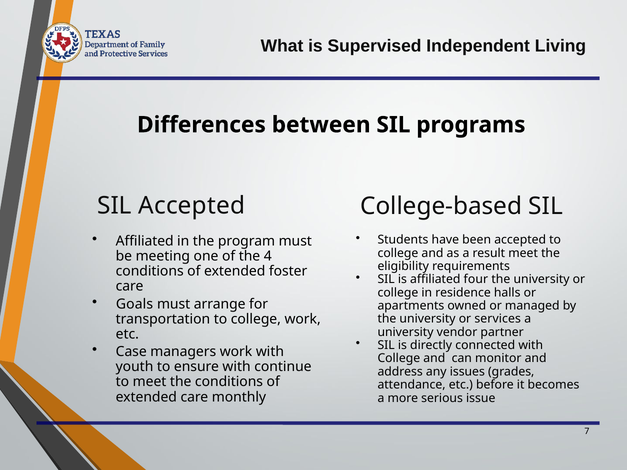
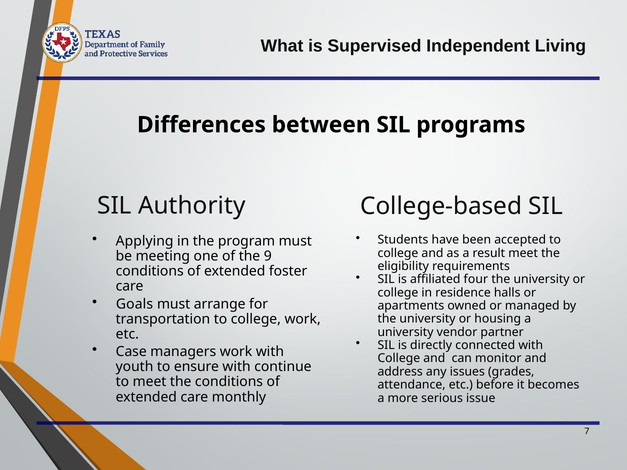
SIL Accepted: Accepted -> Authority
Affiliated at (145, 241): Affiliated -> Applying
4: 4 -> 9
services: services -> housing
